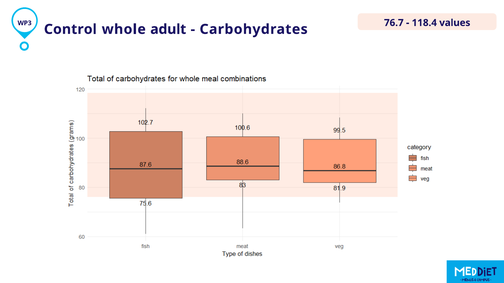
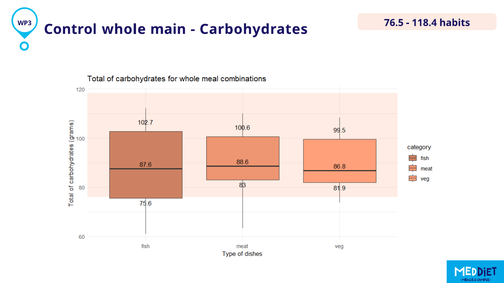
76.7: 76.7 -> 76.5
values: values -> habits
adult: adult -> main
